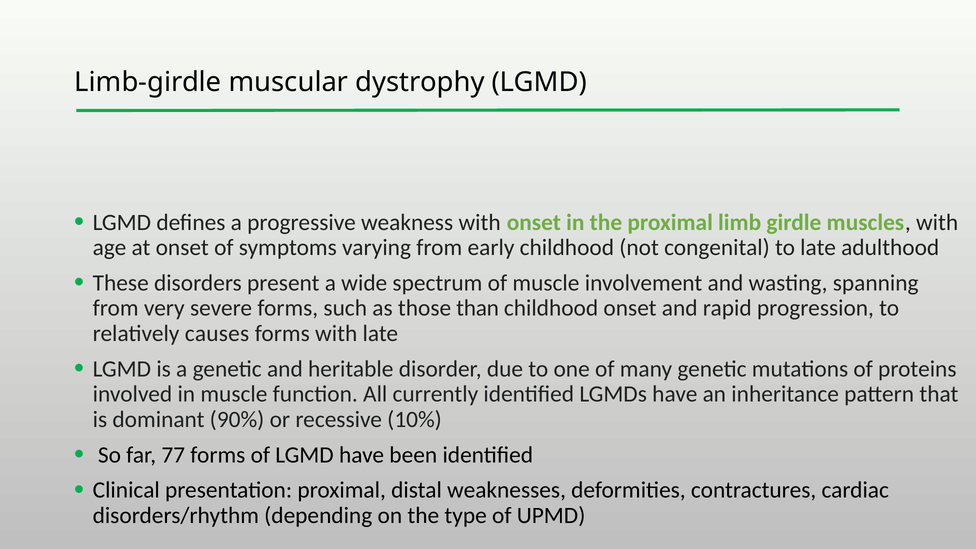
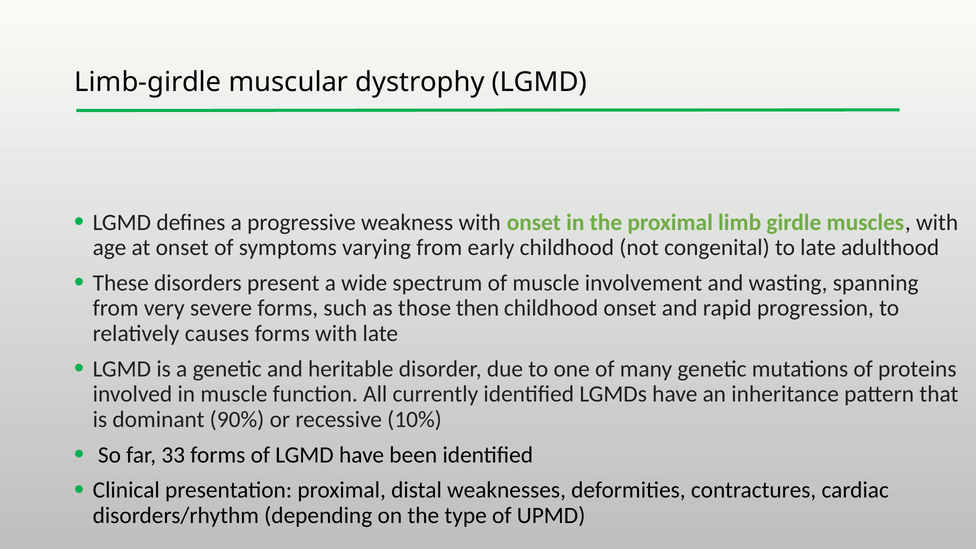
than: than -> then
77: 77 -> 33
